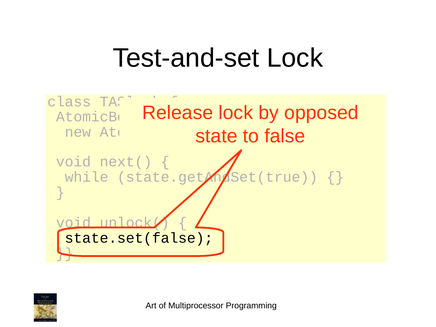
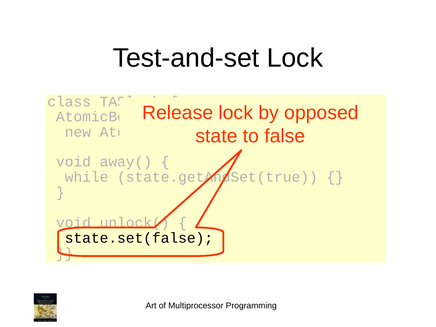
next(: next( -> away(
